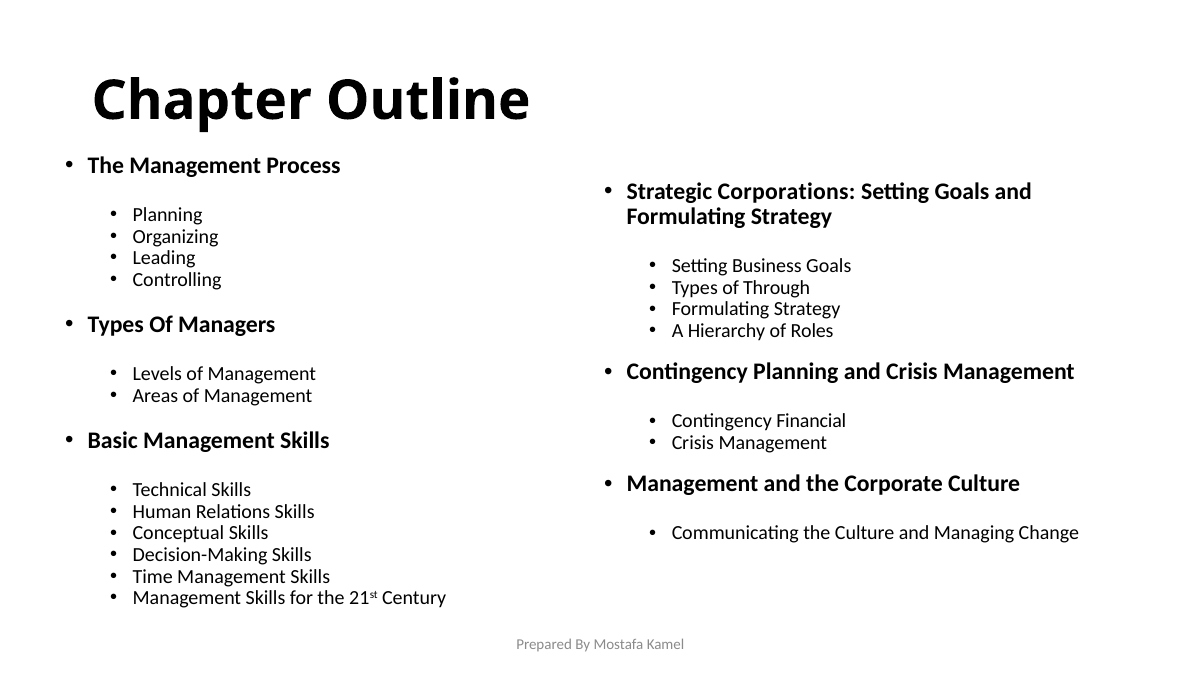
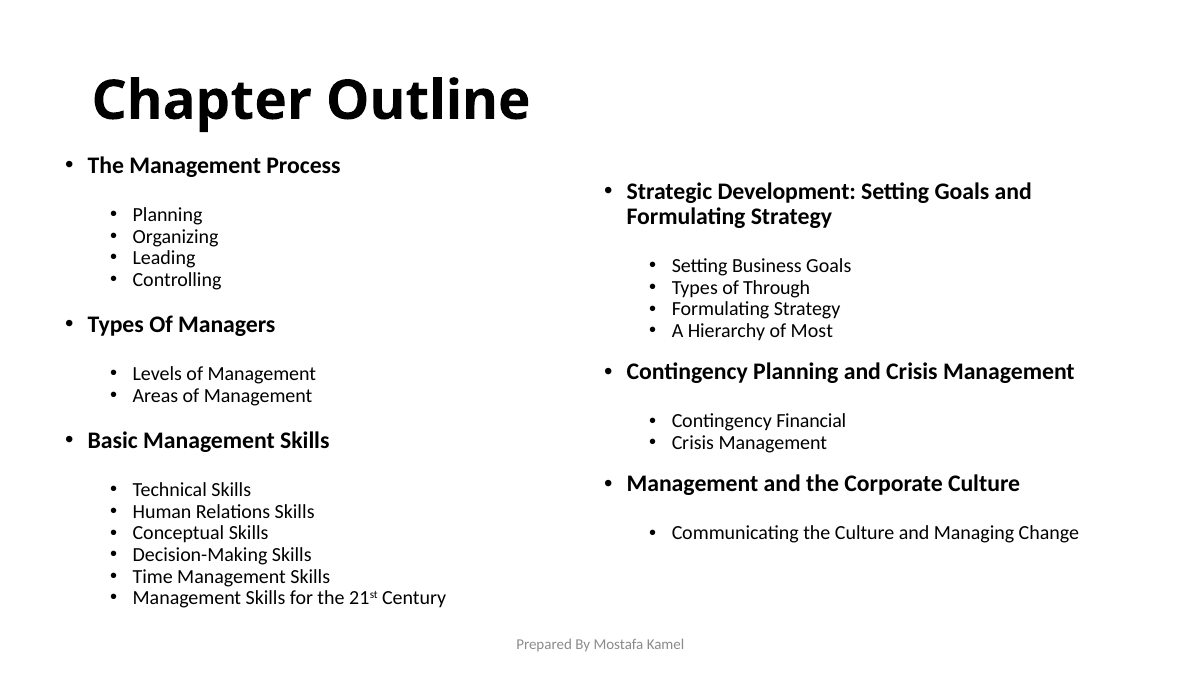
Corporations: Corporations -> Development
Roles: Roles -> Most
